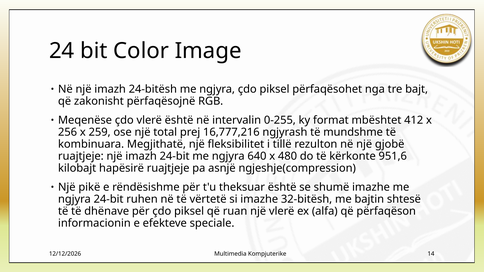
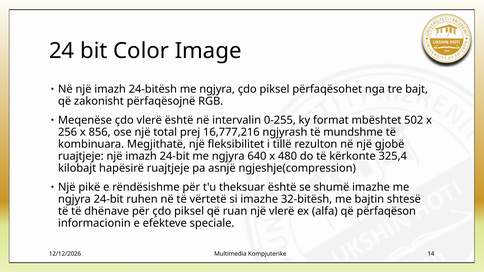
412: 412 -> 502
259: 259 -> 856
951,6: 951,6 -> 325,4
